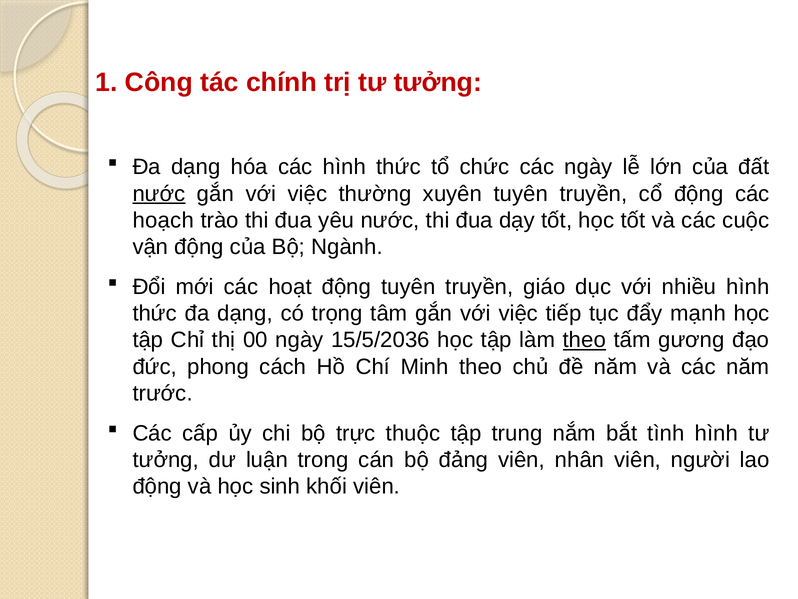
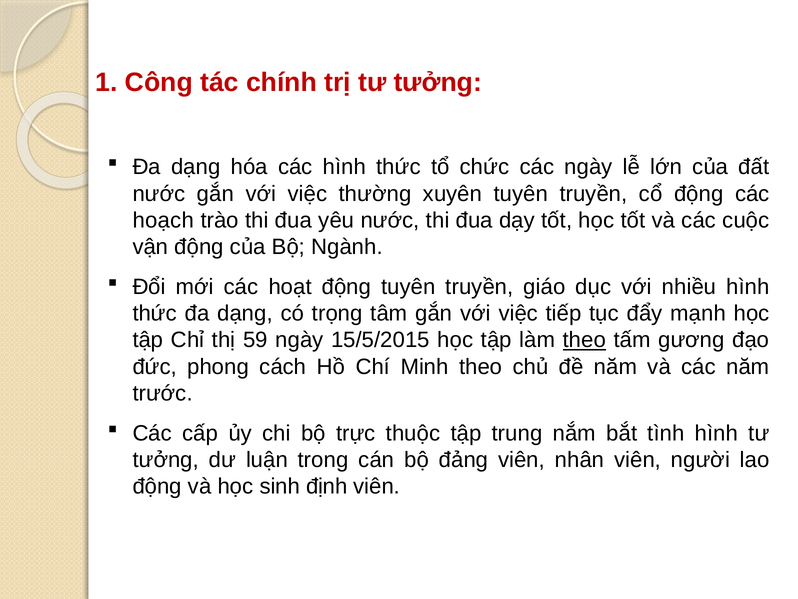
nước at (159, 194) underline: present -> none
00: 00 -> 59
15/5/2036: 15/5/2036 -> 15/5/2015
khối: khối -> định
